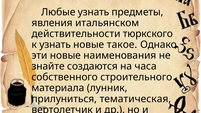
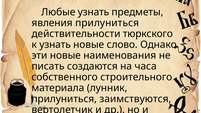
явления итальянском: итальянском -> прилуниться
такое: такое -> слово
знайте: знайте -> писать
прилуниться тематическая: тематическая -> заимствуются
